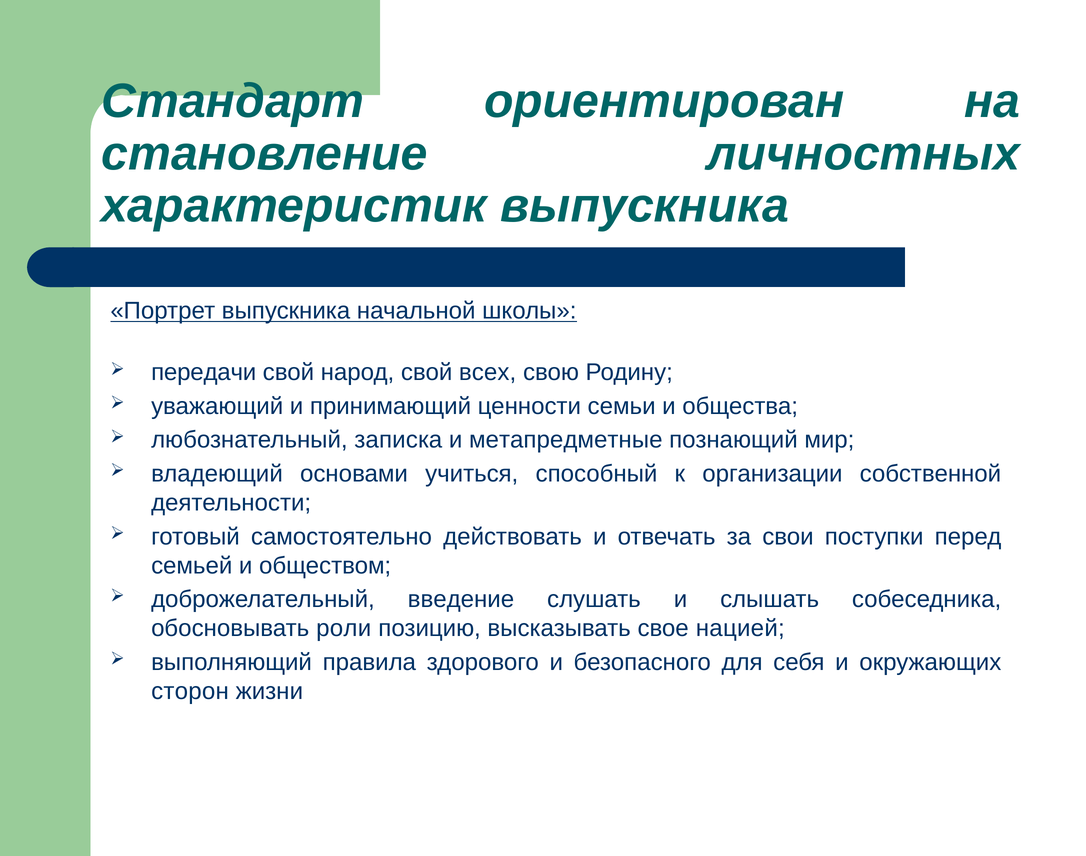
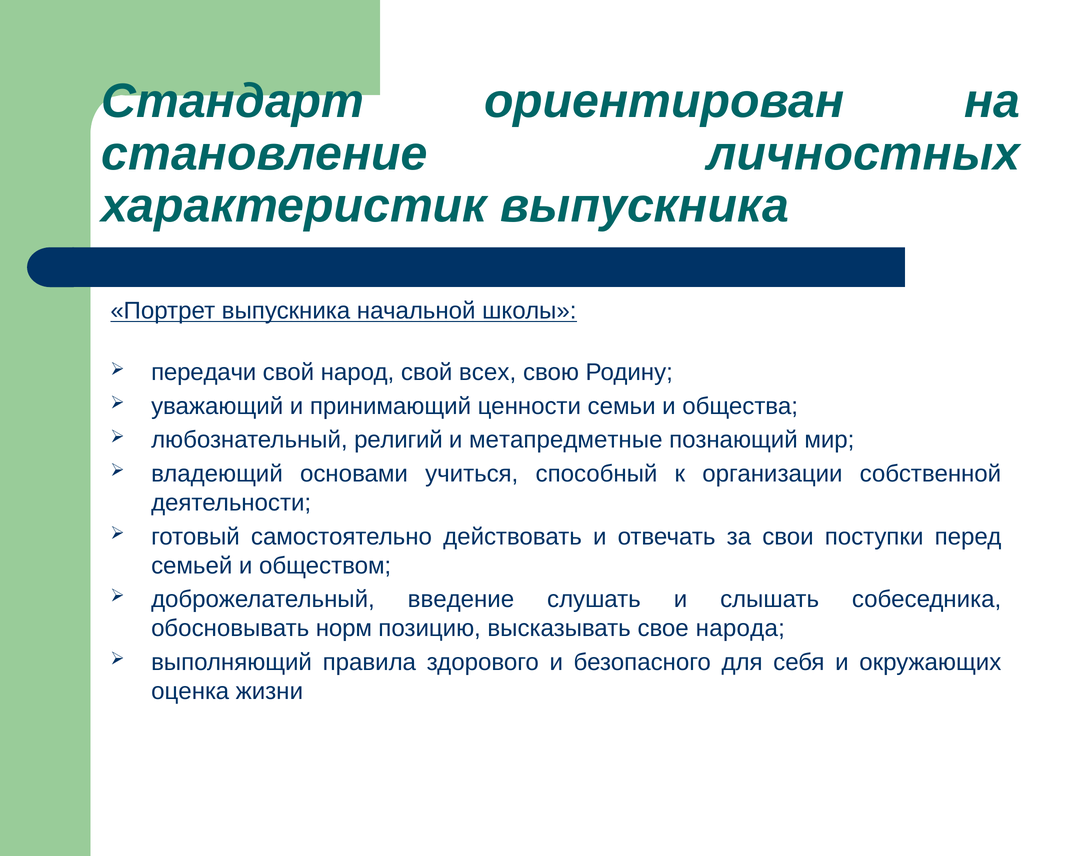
записка: записка -> религий
роли: роли -> норм
нацией: нацией -> народа
сторон: сторон -> оценка
